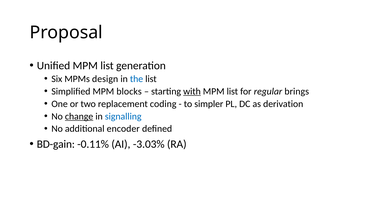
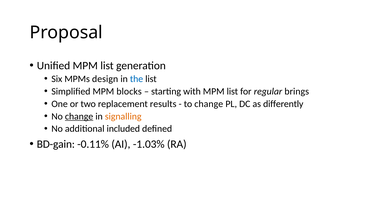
with underline: present -> none
coding: coding -> results
to simpler: simpler -> change
derivation: derivation -> differently
signalling colour: blue -> orange
encoder: encoder -> included
-3.03%: -3.03% -> -1.03%
